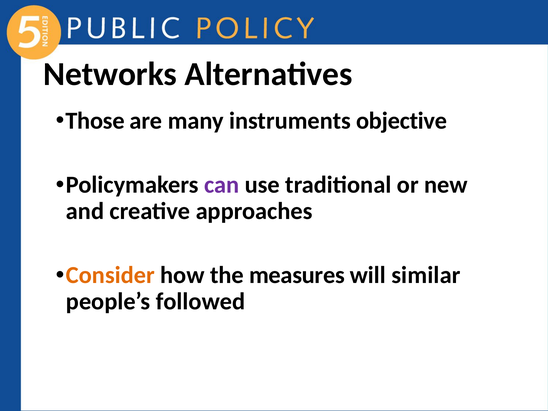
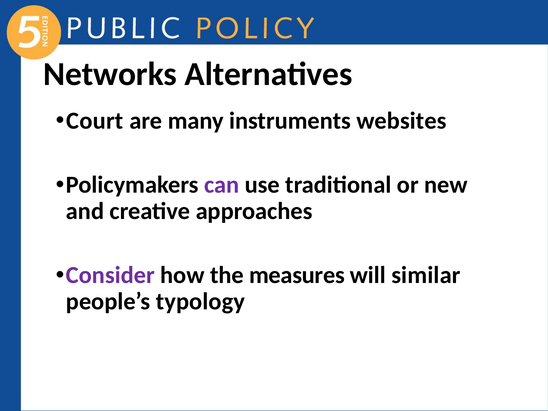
Those: Those -> Court
objective: objective -> websites
Consider colour: orange -> purple
followed: followed -> typology
